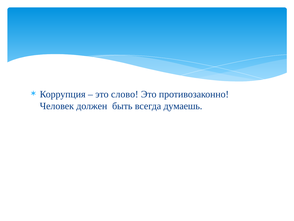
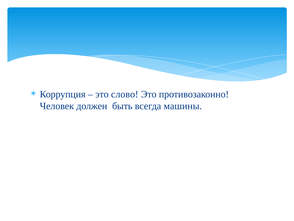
думаешь: думаешь -> машины
